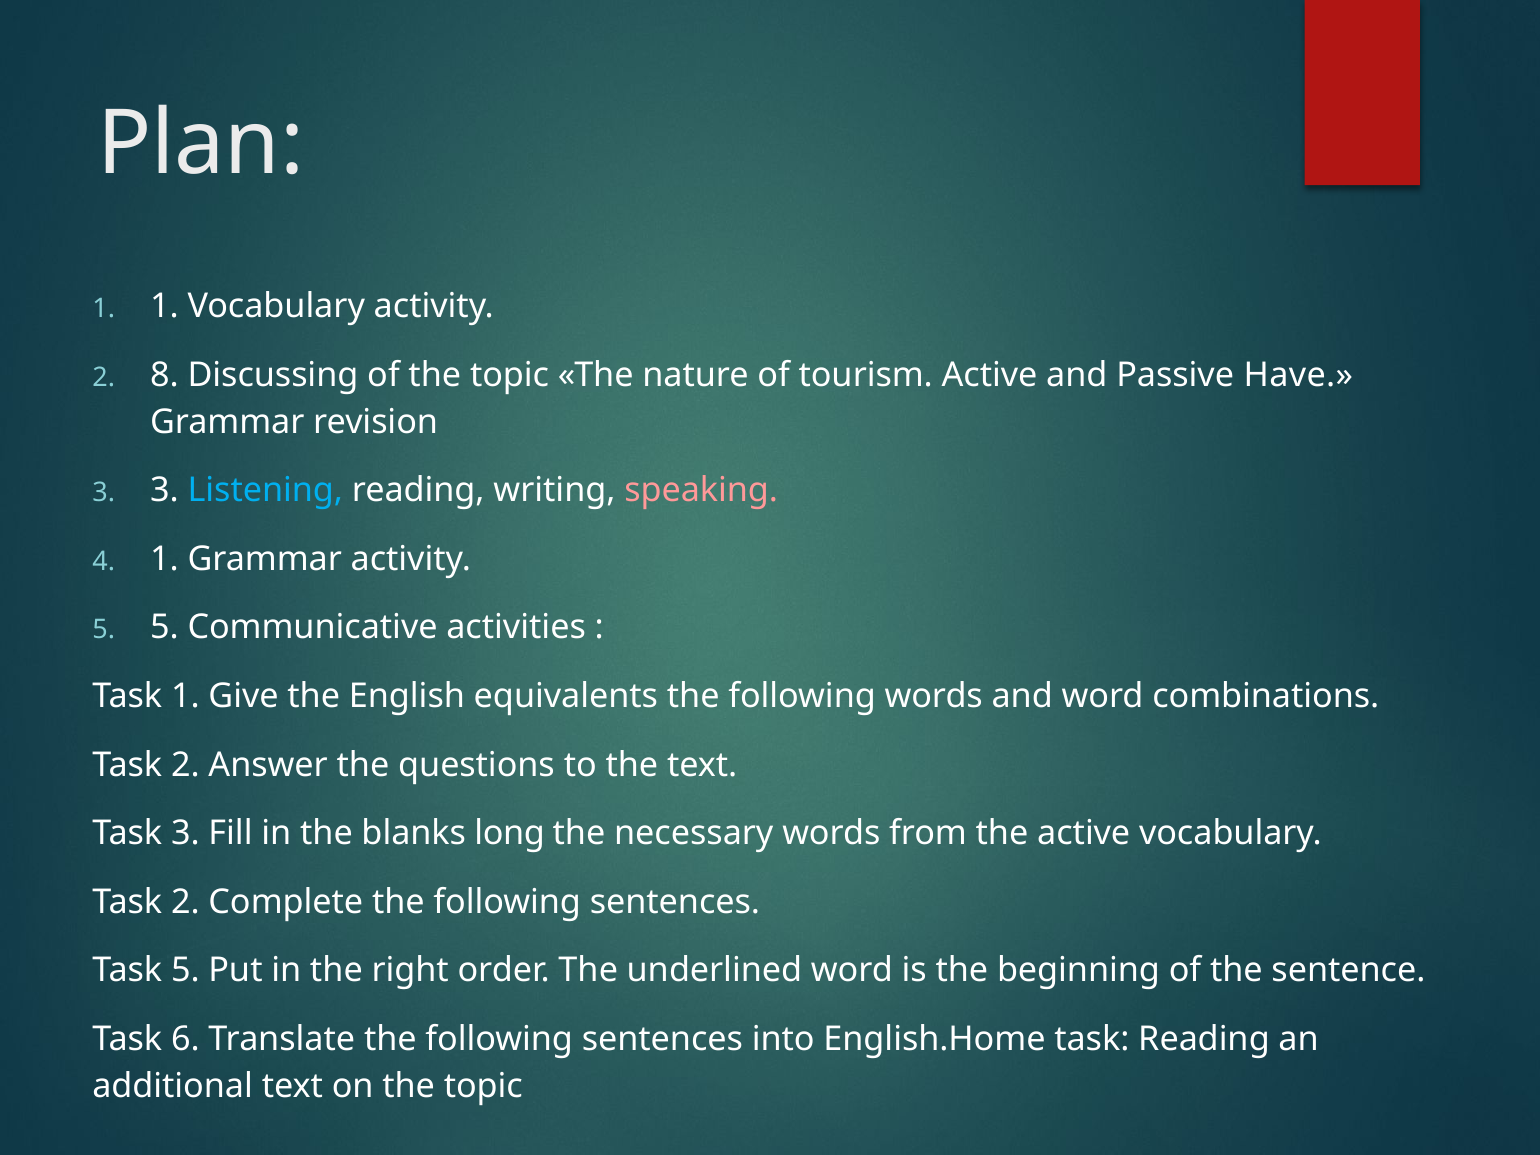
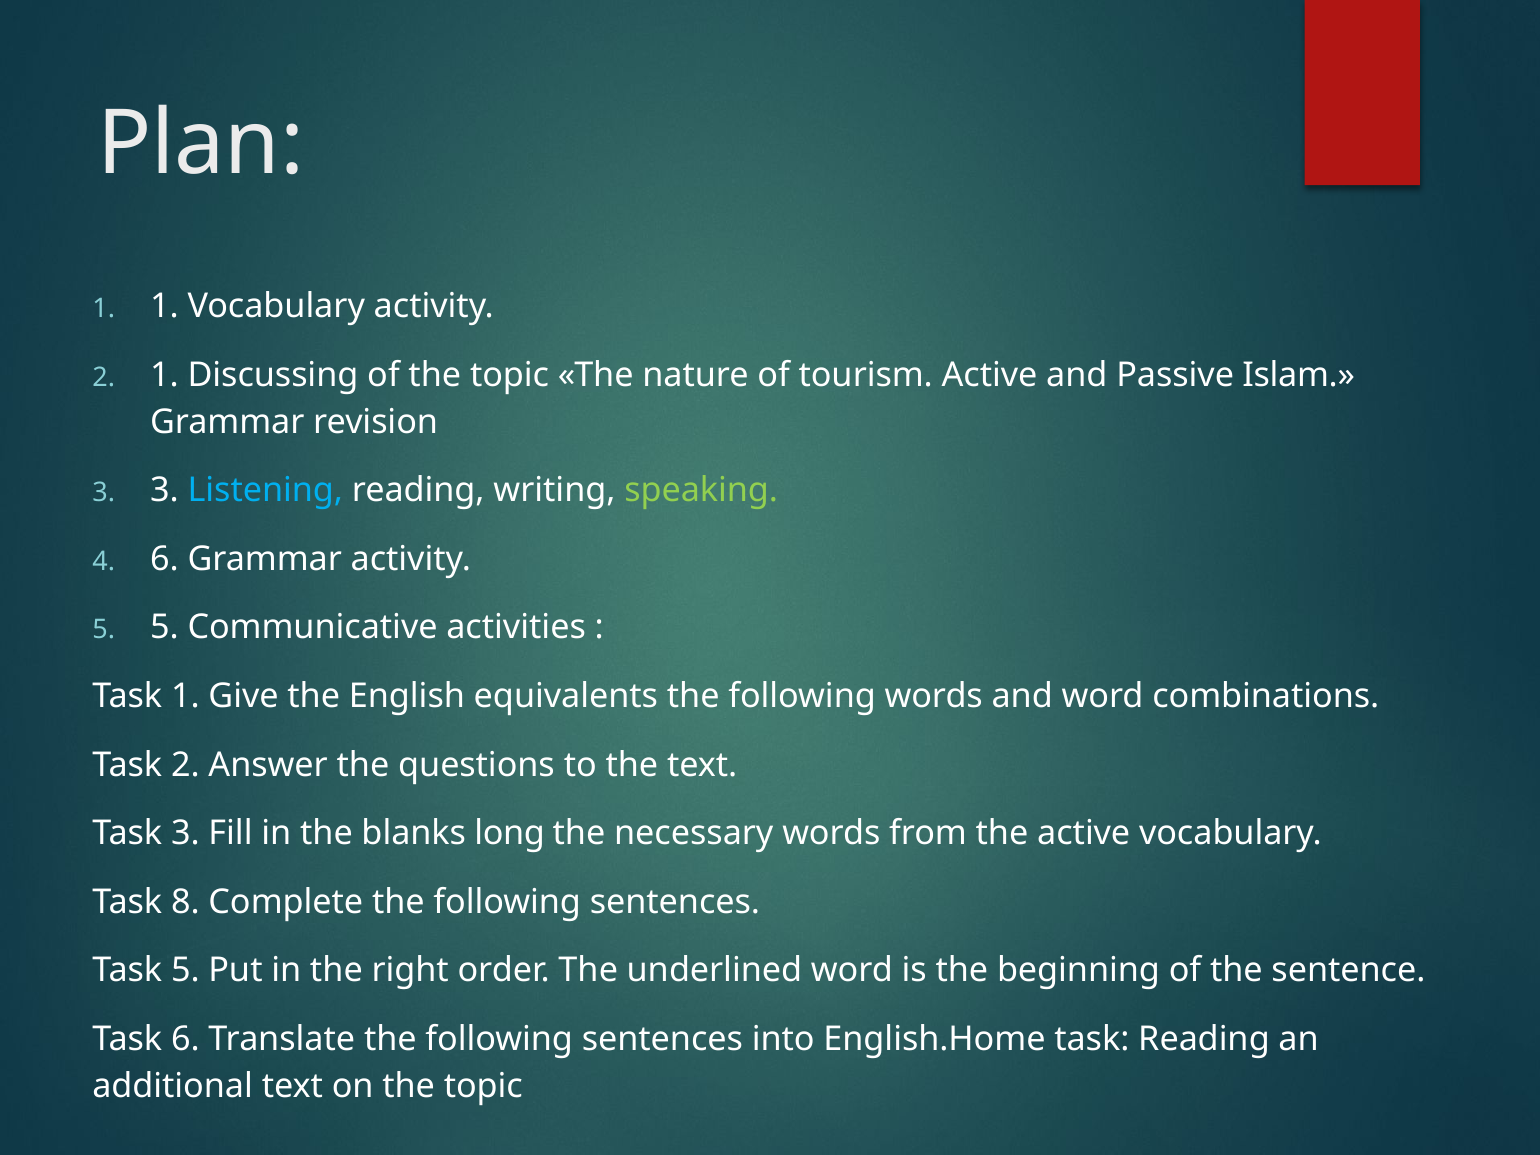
2 8: 8 -> 1
Have: Have -> Islam
speaking colour: pink -> light green
4 1: 1 -> 6
2 at (185, 902): 2 -> 8
